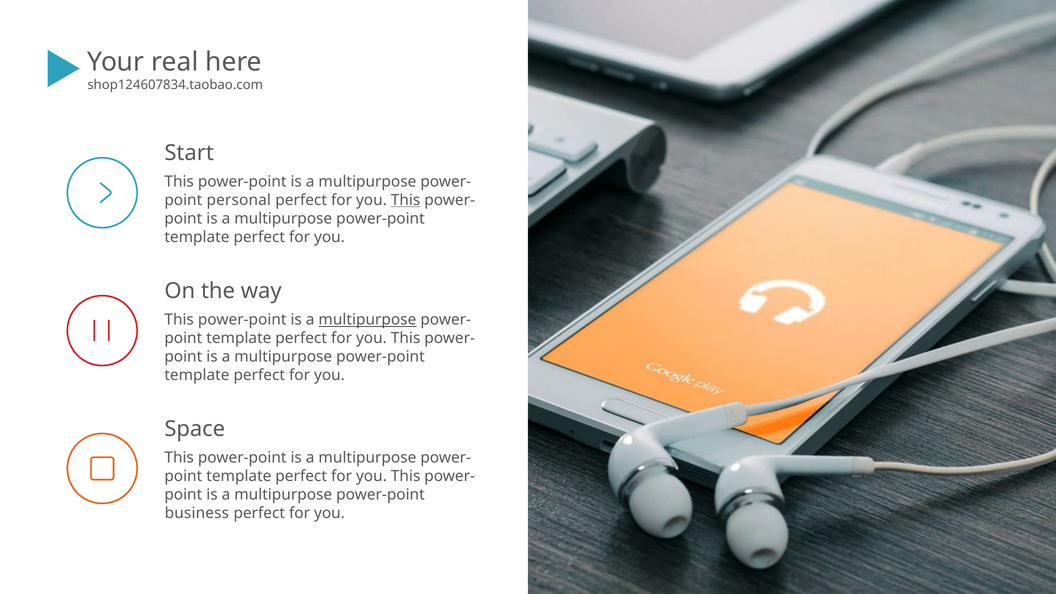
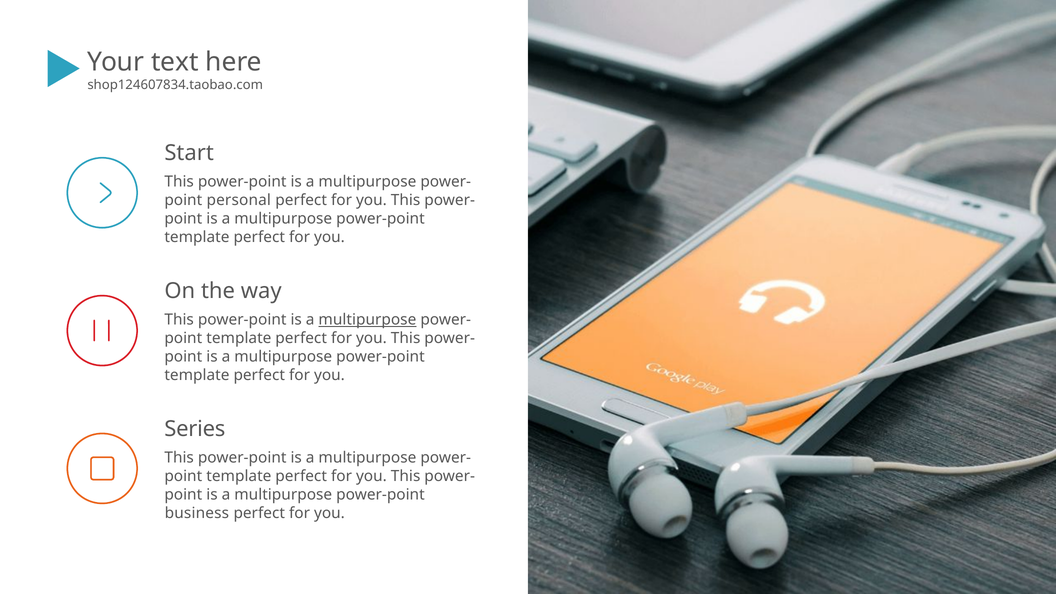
real: real -> text
This at (406, 200) underline: present -> none
Space: Space -> Series
